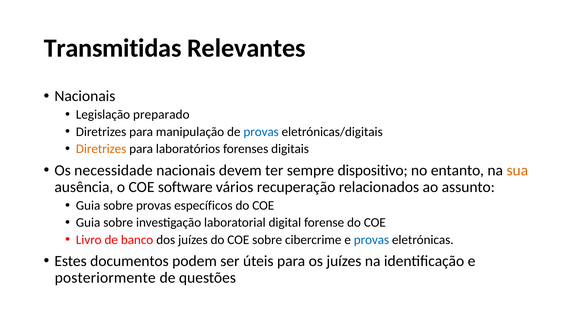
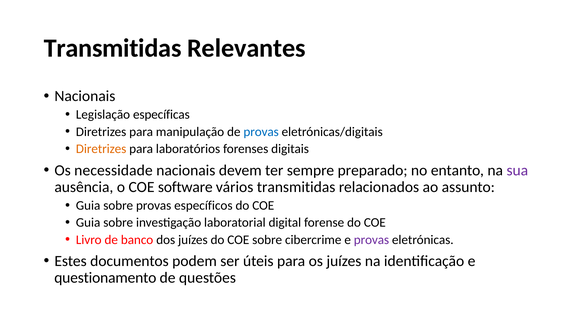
preparado: preparado -> específicas
dispositivo: dispositivo -> preparado
sua colour: orange -> purple
vários recuperação: recuperação -> transmitidas
provas at (371, 240) colour: blue -> purple
posteriormente: posteriormente -> questionamento
